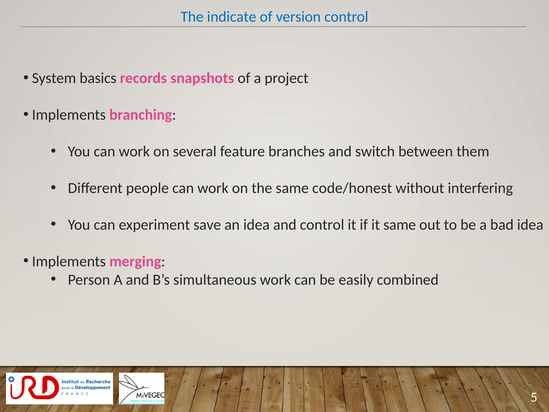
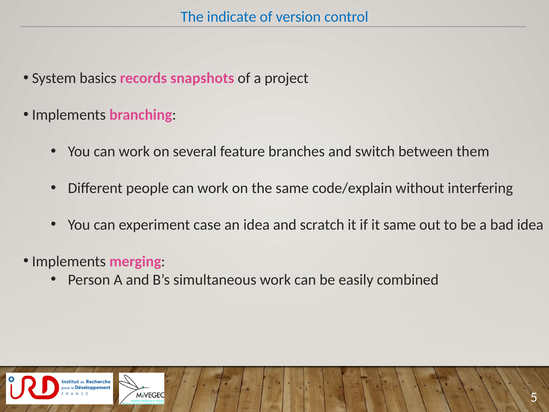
code/honest: code/honest -> code/explain
save: save -> case
and control: control -> scratch
